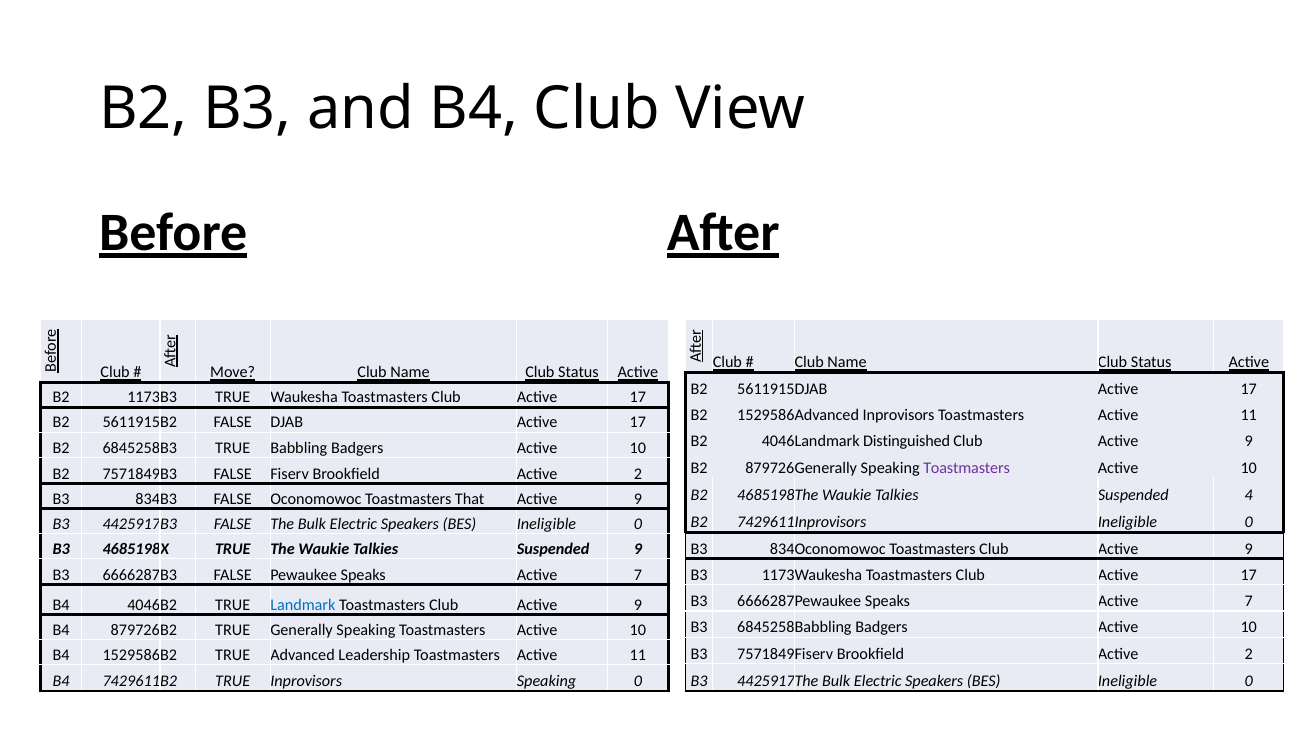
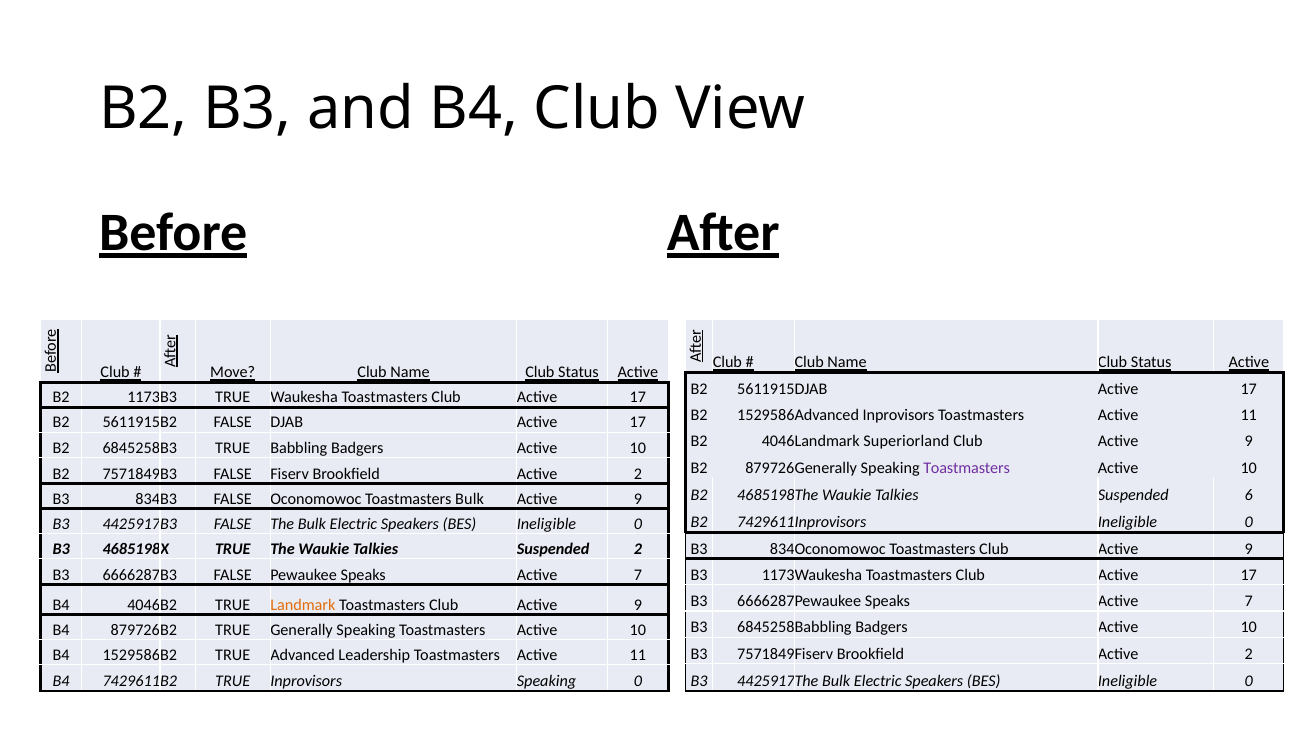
Distinguished: Distinguished -> Superiorland
4: 4 -> 6
Toastmasters That: That -> Bulk
Suspended 9: 9 -> 2
Landmark colour: blue -> orange
